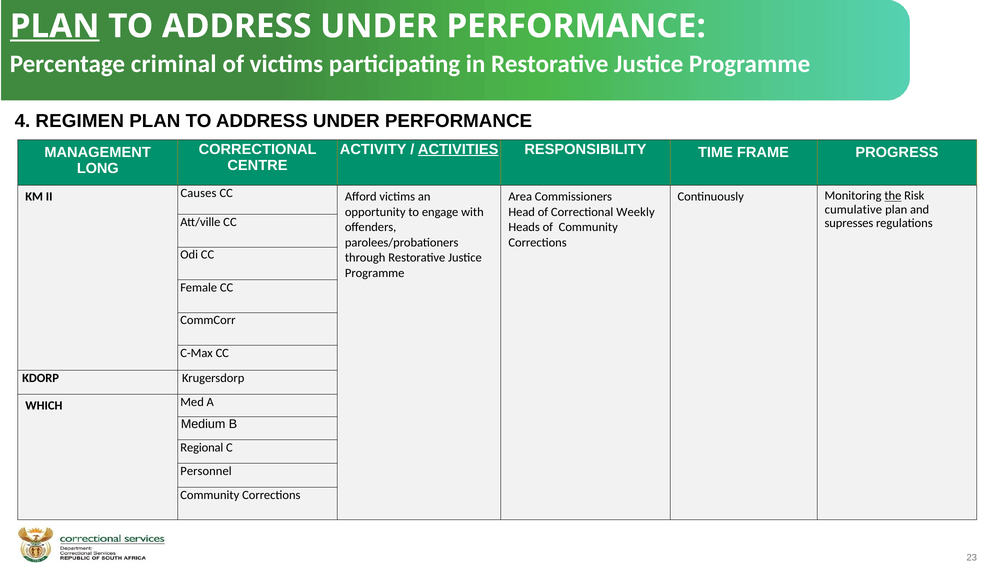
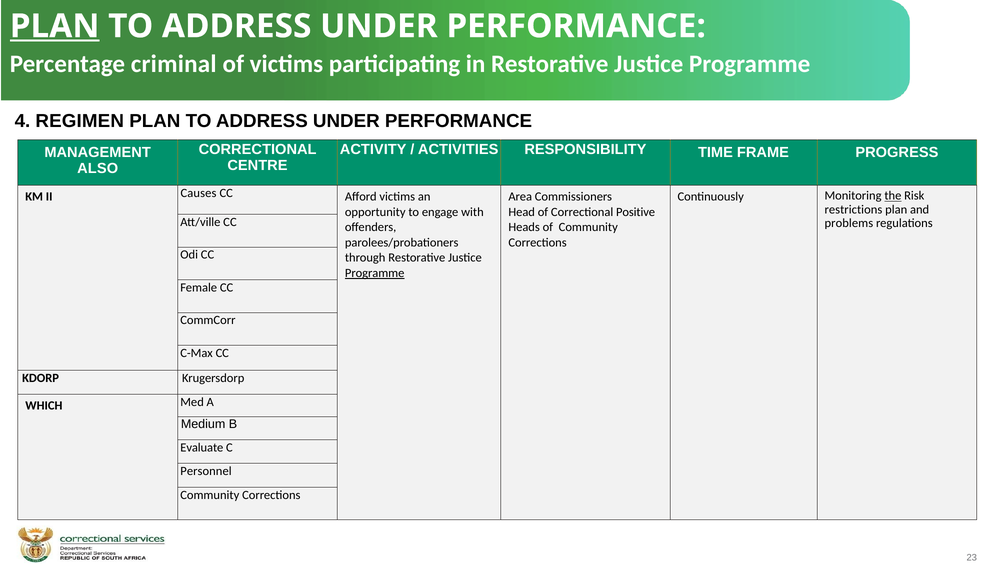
ACTIVITIES underline: present -> none
LONG: LONG -> ALSO
cumulative: cumulative -> restrictions
Weekly: Weekly -> Positive
supresses: supresses -> problems
Programme at (375, 273) underline: none -> present
Regional: Regional -> Evaluate
